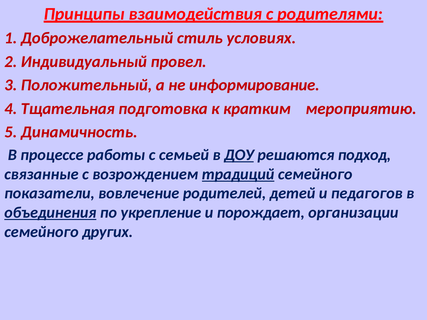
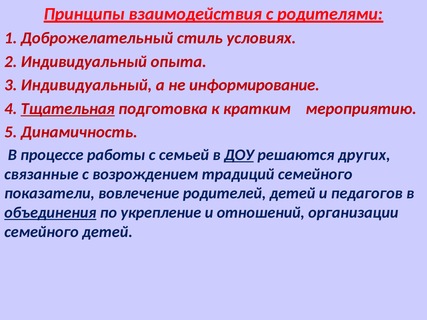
провел: провел -> опыта
3 Положительный: Положительный -> Индивидуальный
Тщательная underline: none -> present
подход: подход -> других
традиций underline: present -> none
порождает: порождает -> отношений
семейного других: других -> детей
